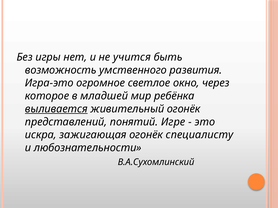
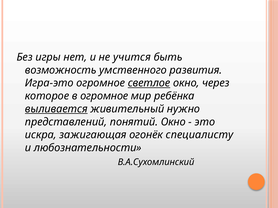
светлое underline: none -> present
в младшей: младшей -> огромное
живительный огонёк: огонёк -> нужно
понятий Игре: Игре -> Окно
